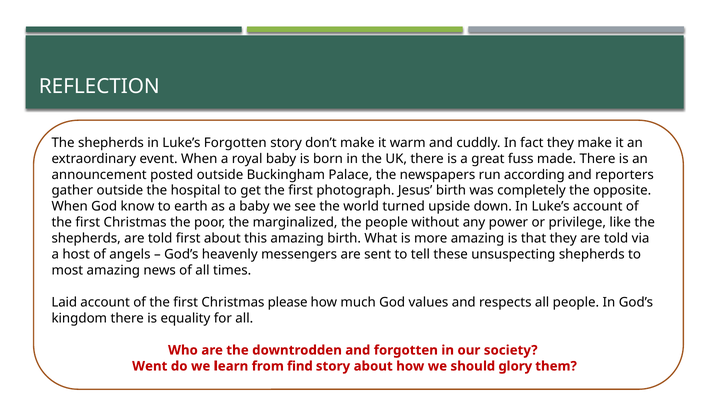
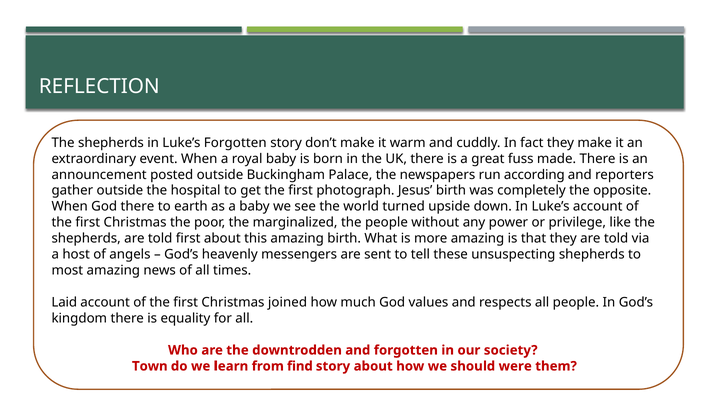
God know: know -> there
please: please -> joined
Went: Went -> Town
glory: glory -> were
